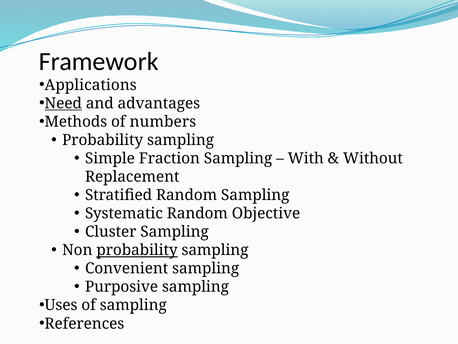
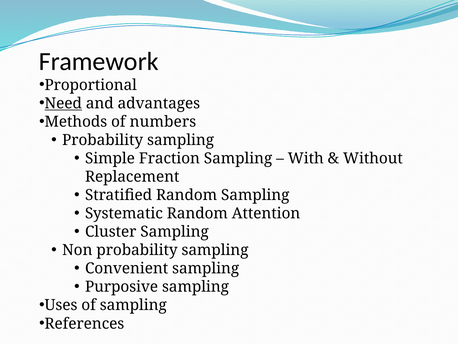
Applications: Applications -> Proportional
Objective: Objective -> Attention
probability at (137, 250) underline: present -> none
